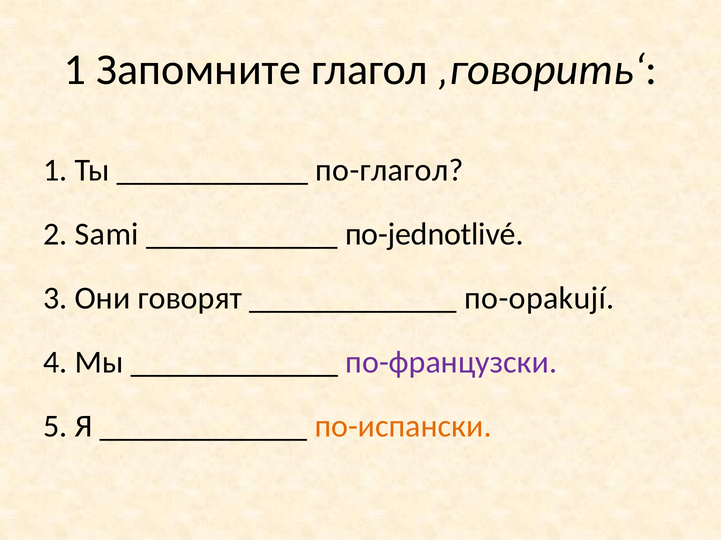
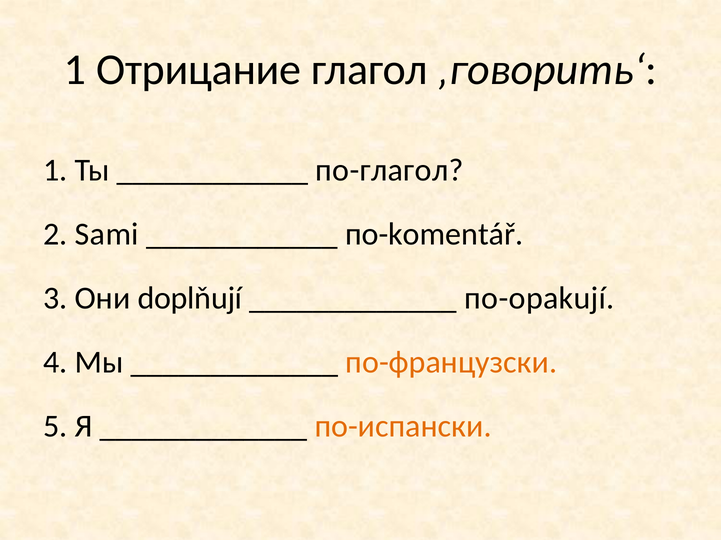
Запомните: Запомните -> Отрицание
по-jednotlivé: по-jednotlivé -> по-komentář
говорят: говорят -> doplňují
по-французски colour: purple -> orange
